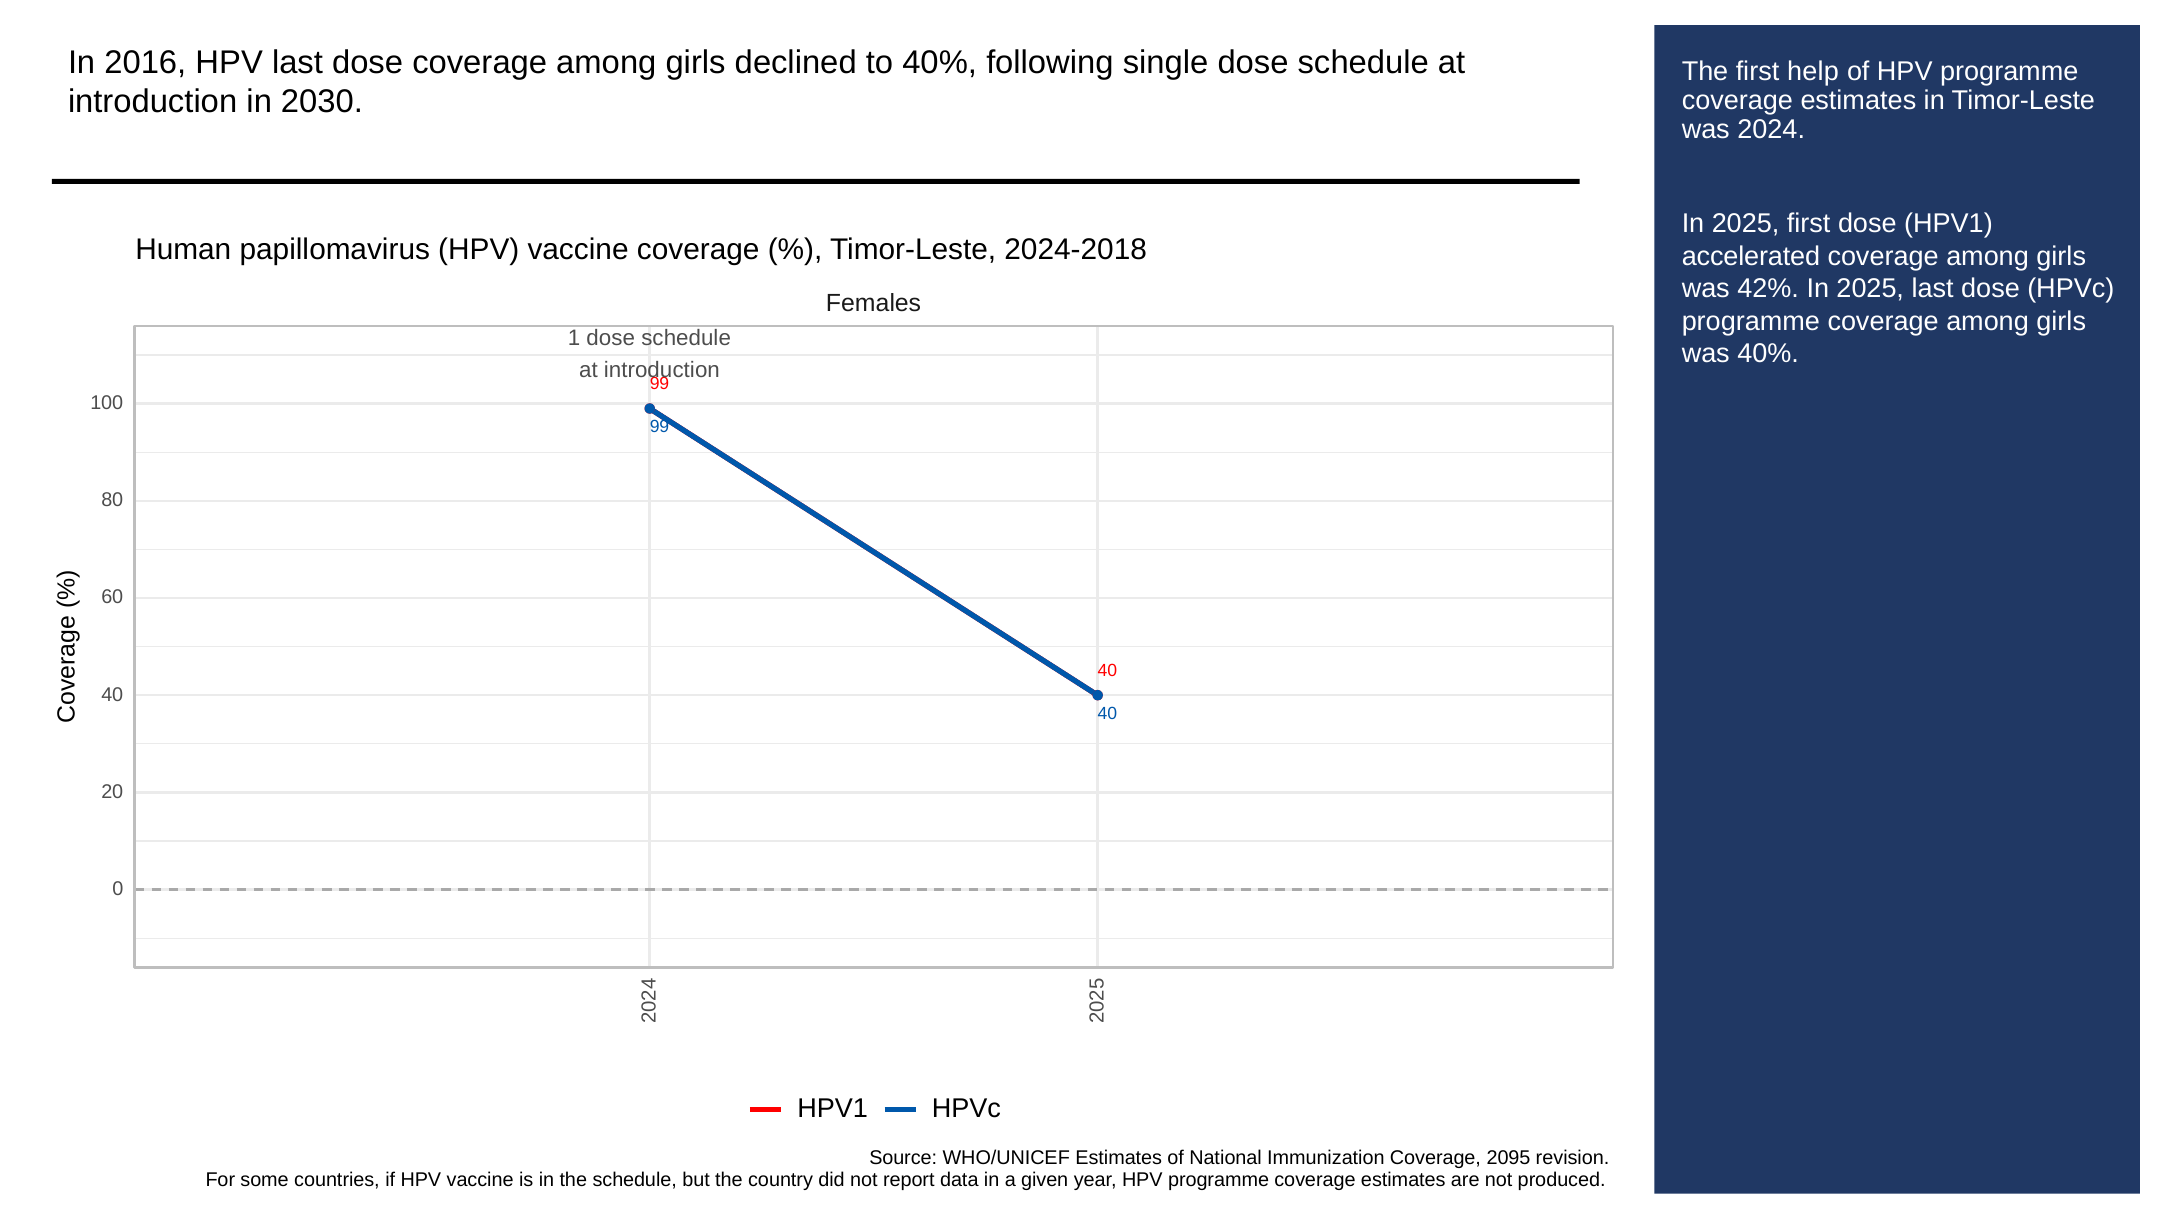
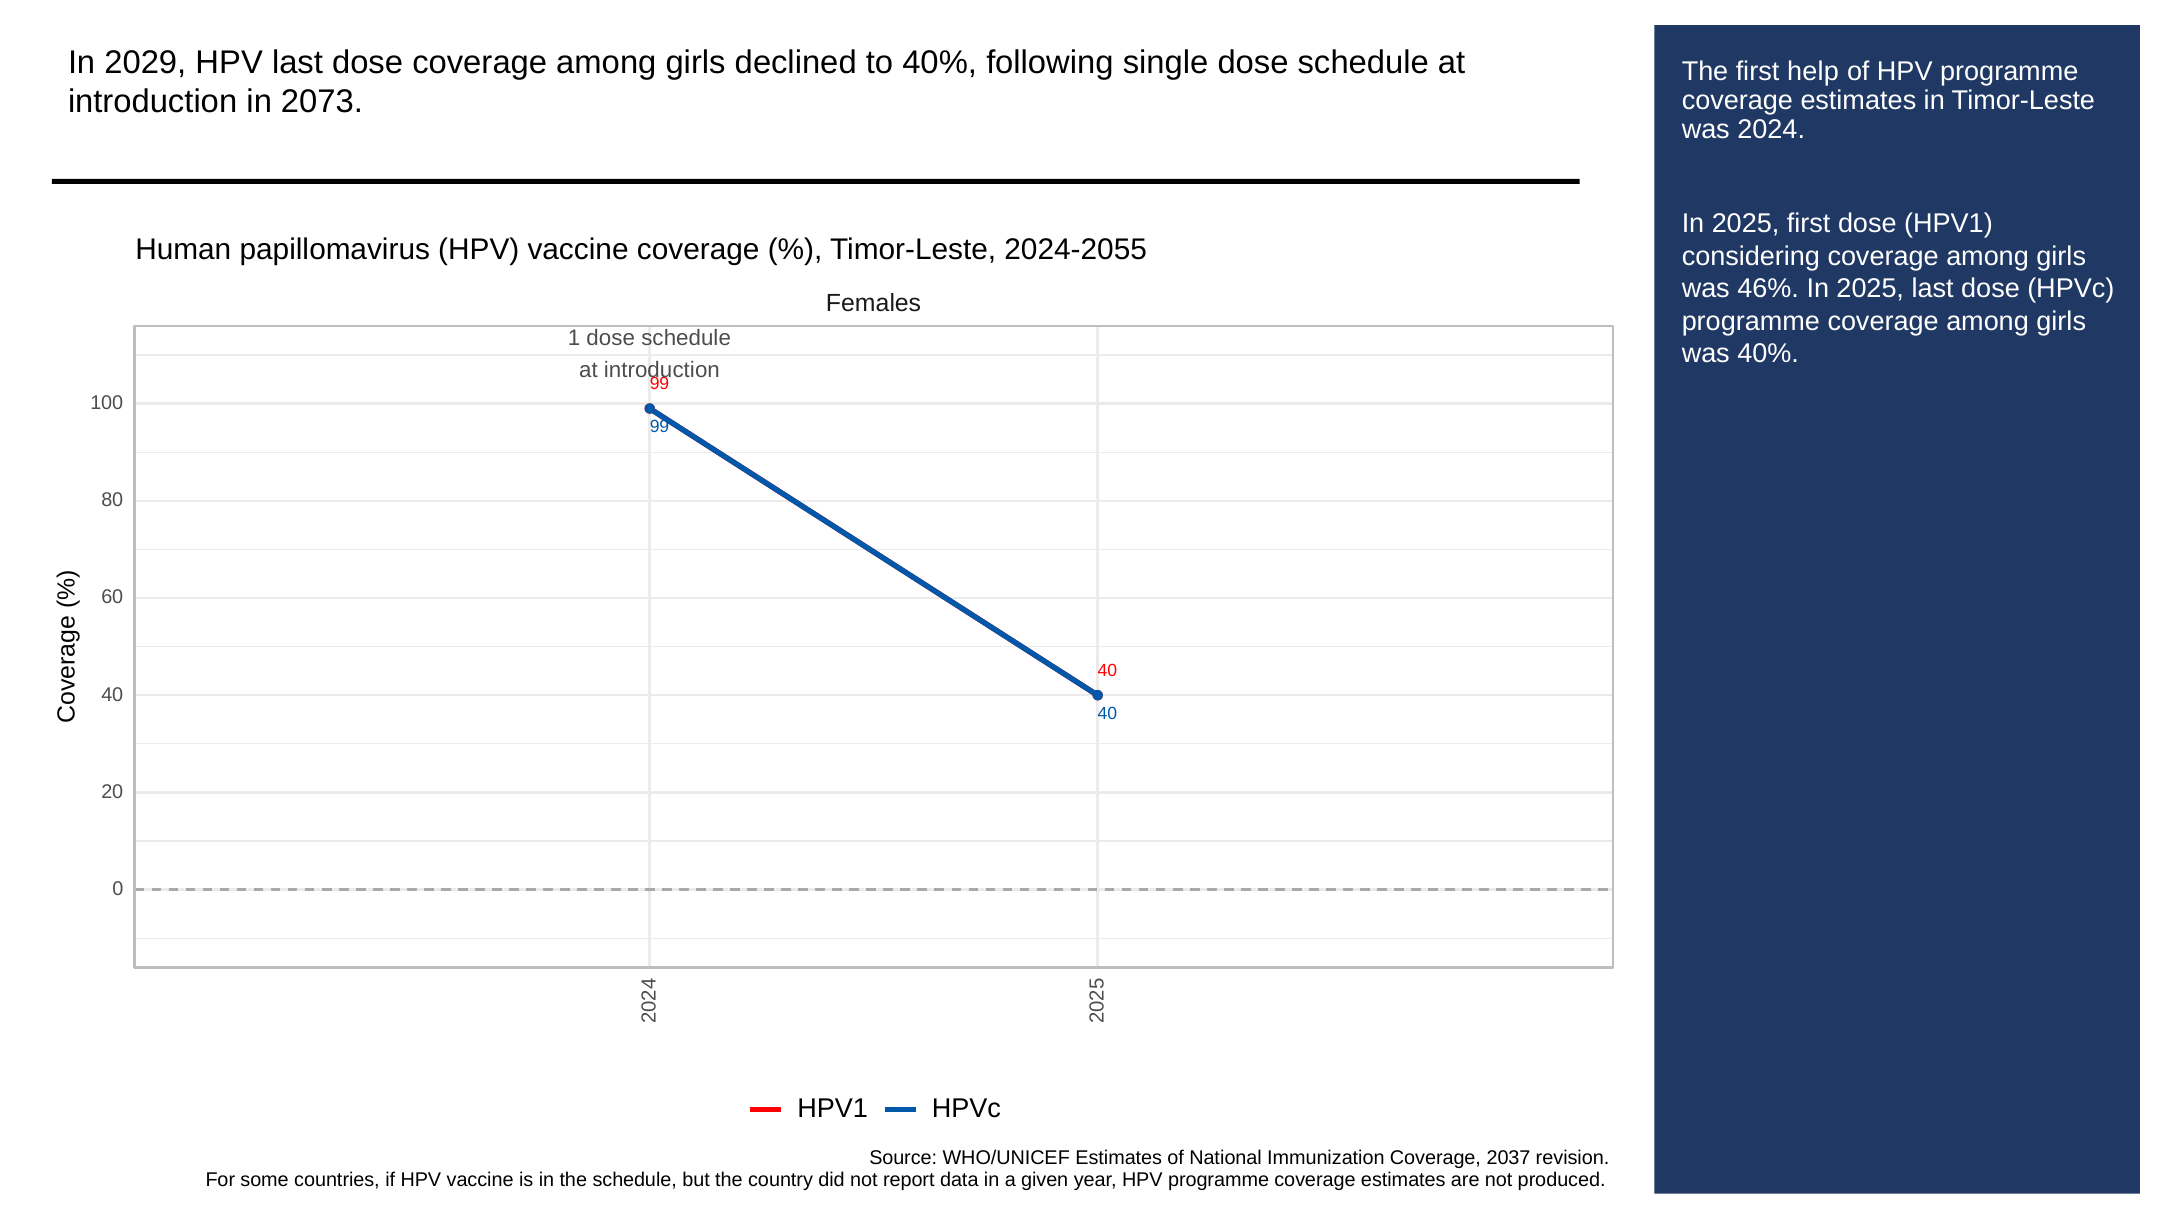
2016: 2016 -> 2029
2030: 2030 -> 2073
2024-2018: 2024-2018 -> 2024-2055
accelerated: accelerated -> considering
42%: 42% -> 46%
2095: 2095 -> 2037
